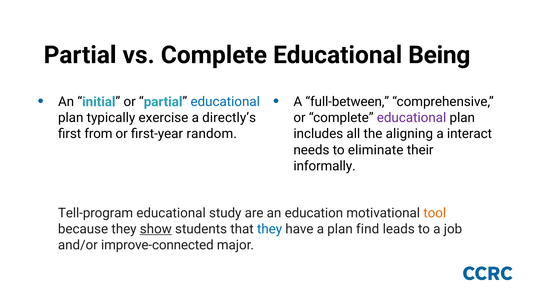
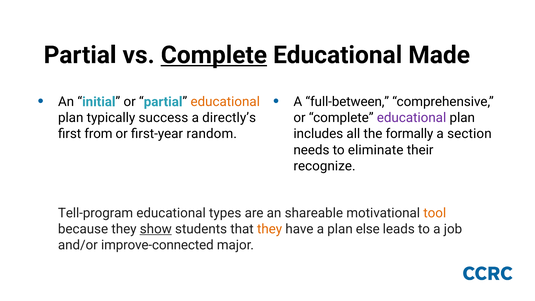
Complete at (214, 55) underline: none -> present
Being: Being -> Made
educational at (225, 102) colour: blue -> orange
exercise: exercise -> success
aligning: aligning -> formally
interact: interact -> section
informally: informally -> recognize
study: study -> types
education: education -> shareable
they at (270, 229) colour: blue -> orange
find: find -> else
